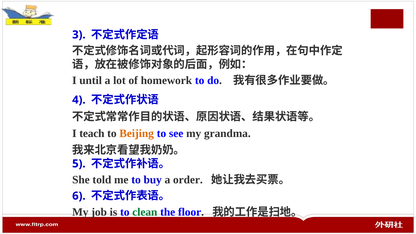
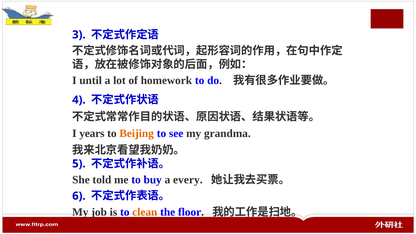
teach: teach -> years
order: order -> every
clean colour: green -> orange
